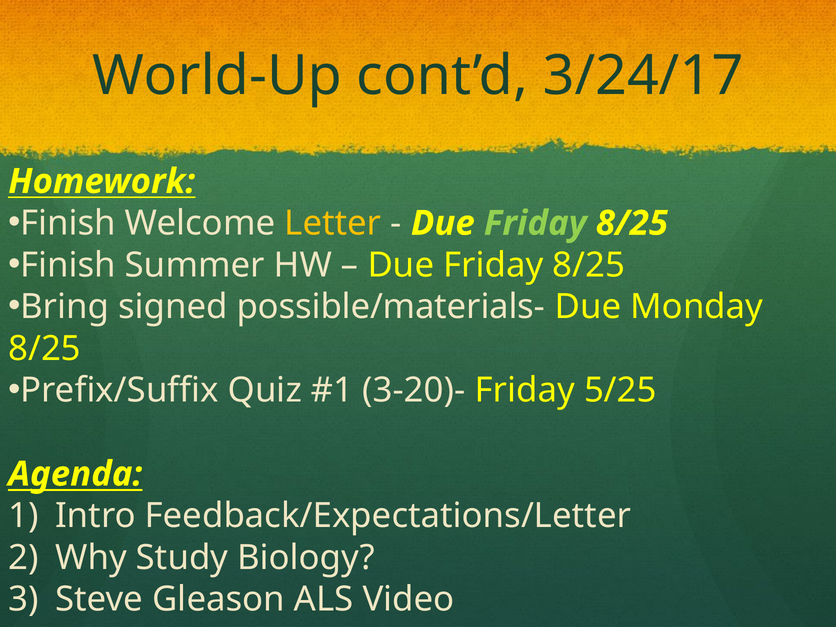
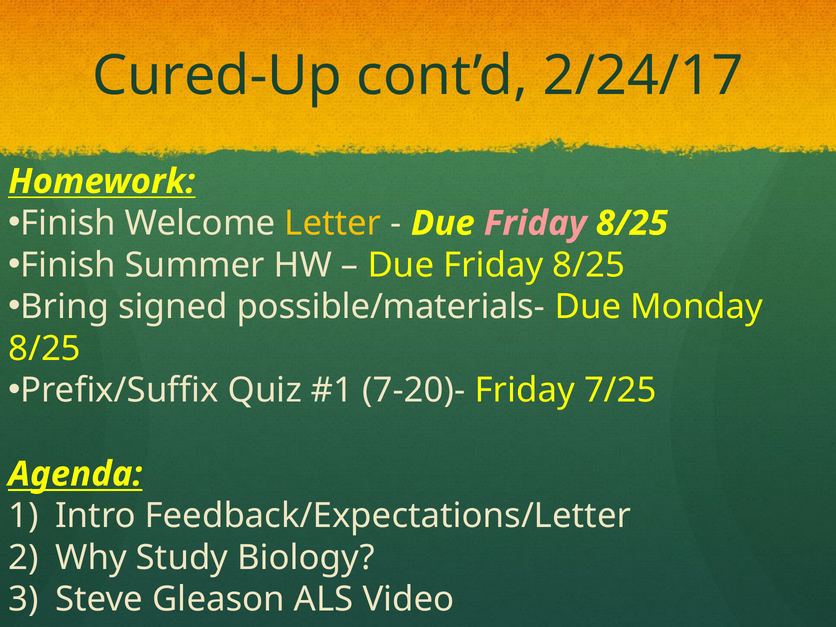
World-Up: World-Up -> Cured-Up
3/24/17: 3/24/17 -> 2/24/17
Friday at (535, 223) colour: light green -> pink
3-20)-: 3-20)- -> 7-20)-
5/25: 5/25 -> 7/25
